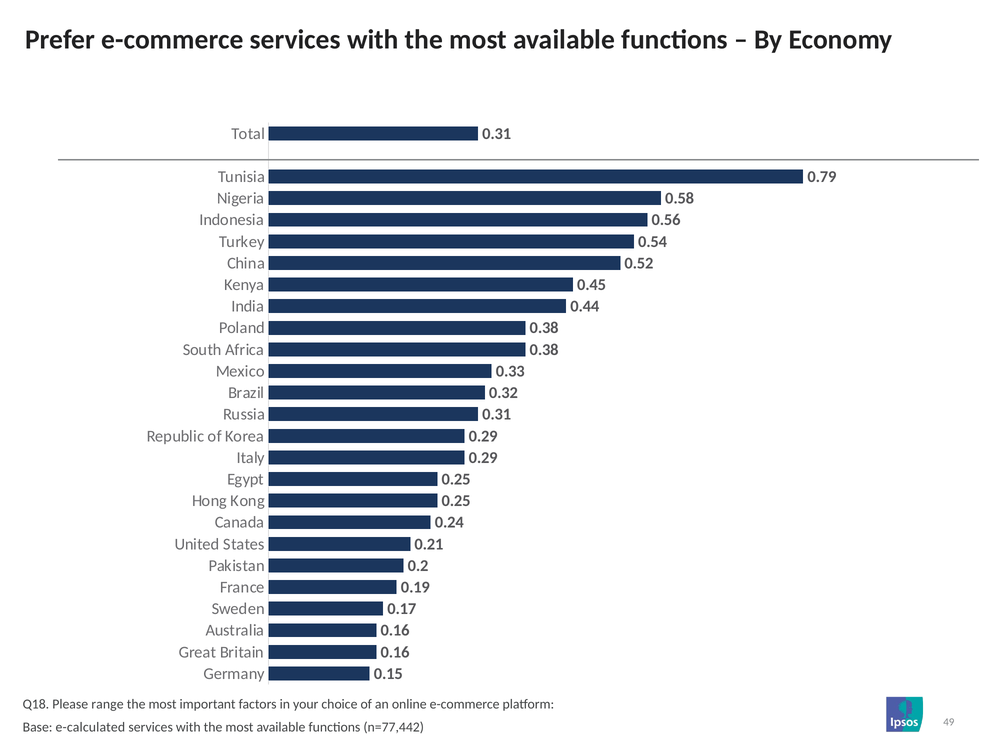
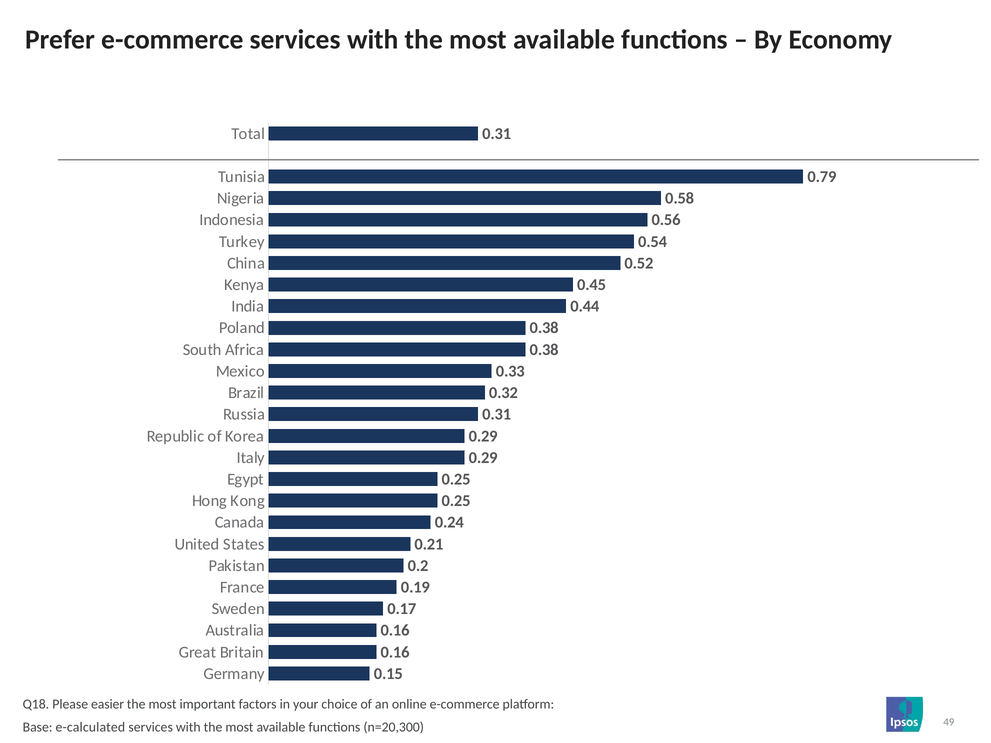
range: range -> easier
n=77,442: n=77,442 -> n=20,300
